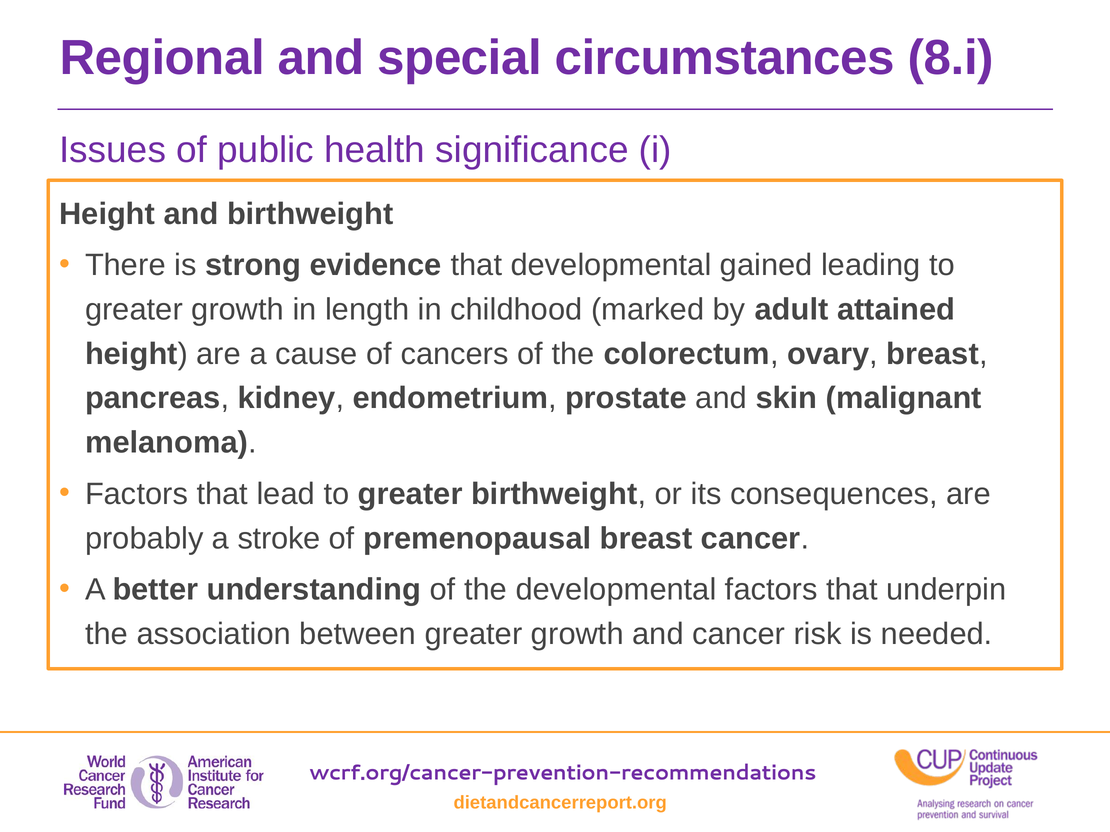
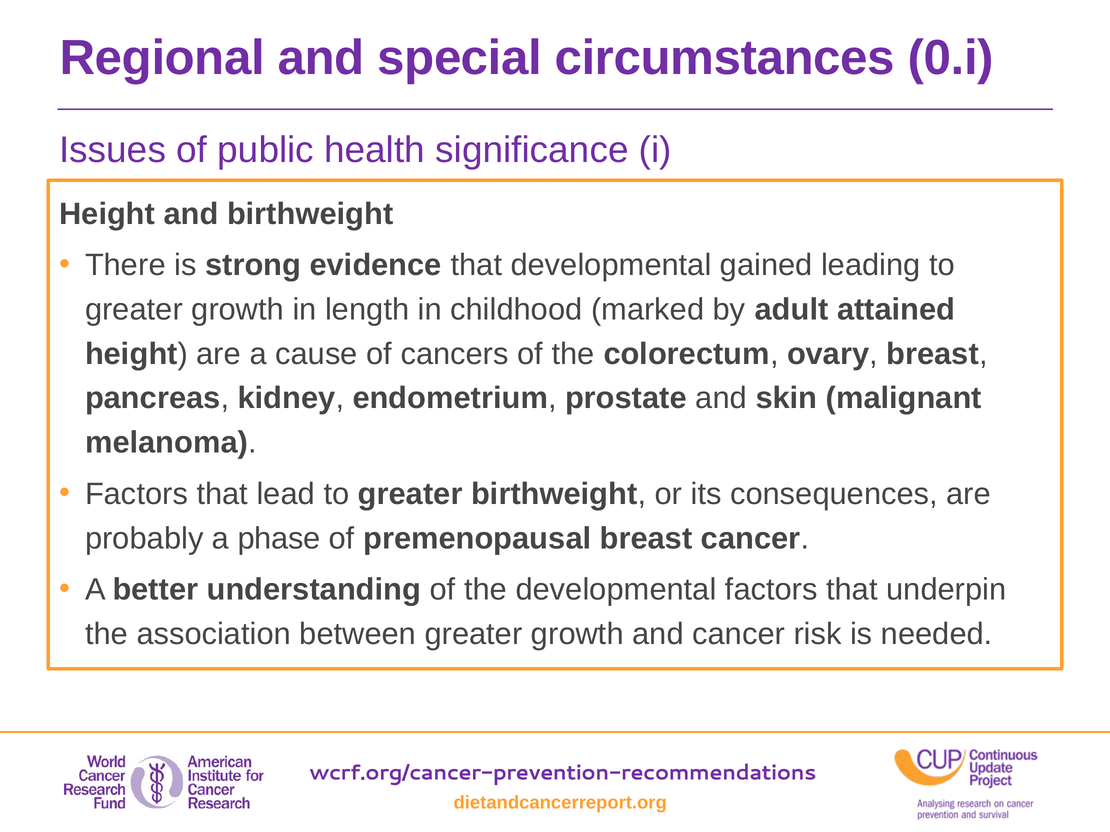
8.i: 8.i -> 0.i
stroke: stroke -> phase
